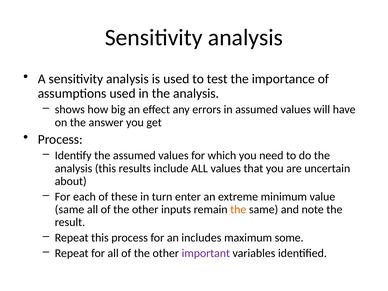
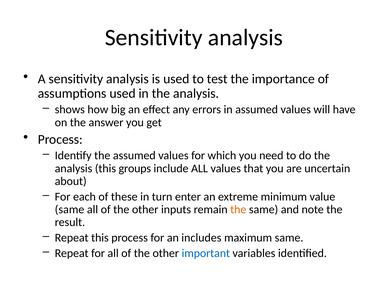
results: results -> groups
maximum some: some -> same
important colour: purple -> blue
